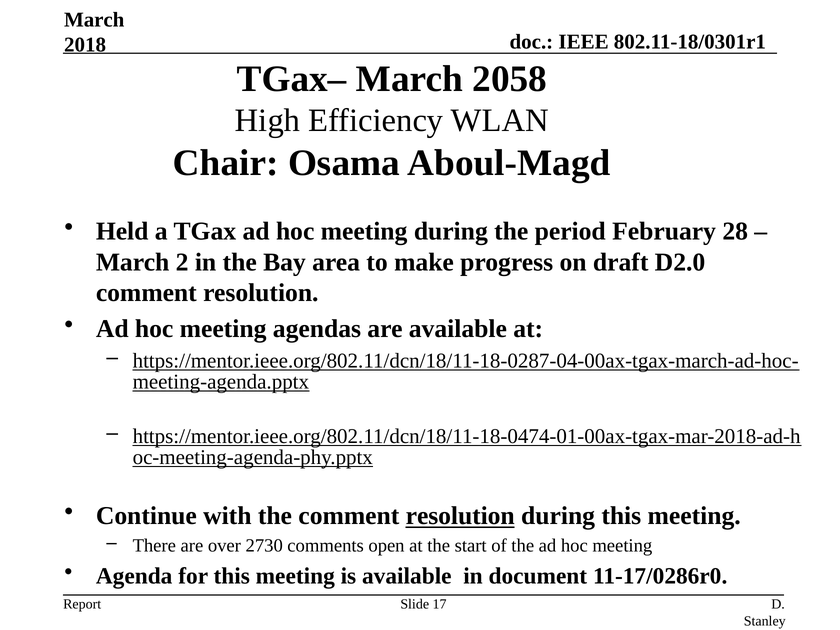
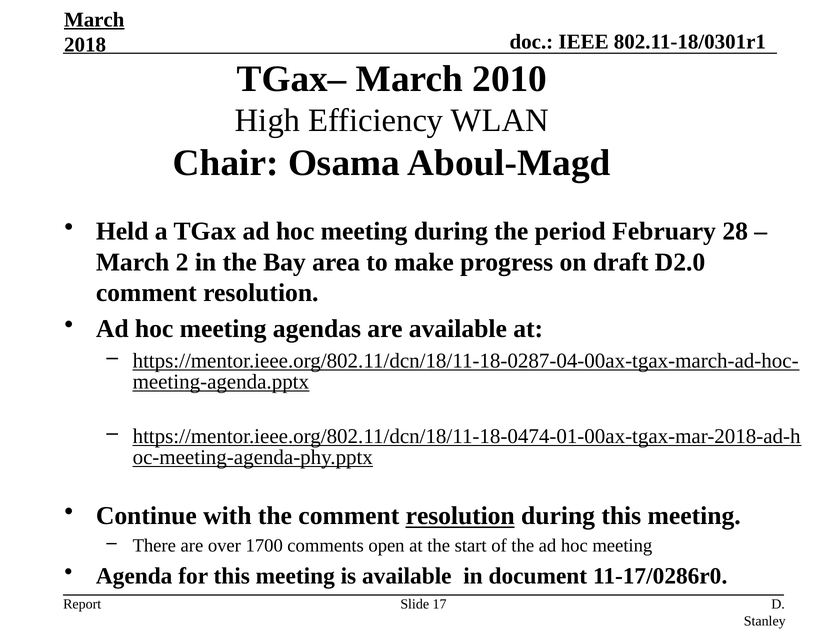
March at (94, 20) underline: none -> present
2058: 2058 -> 2010
2730: 2730 -> 1700
